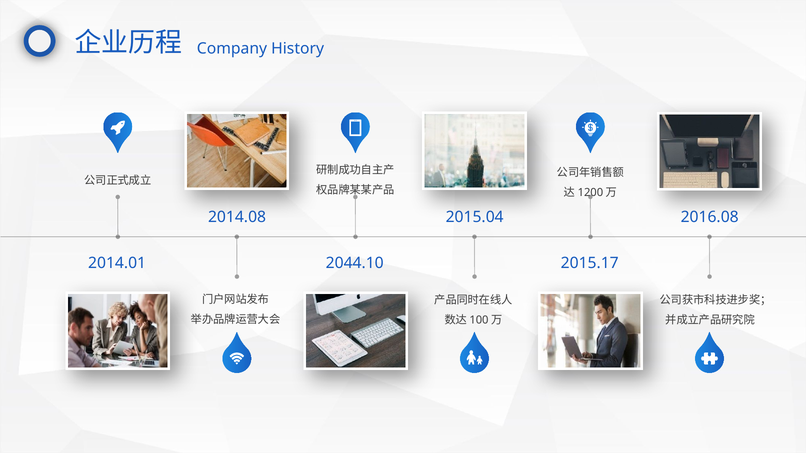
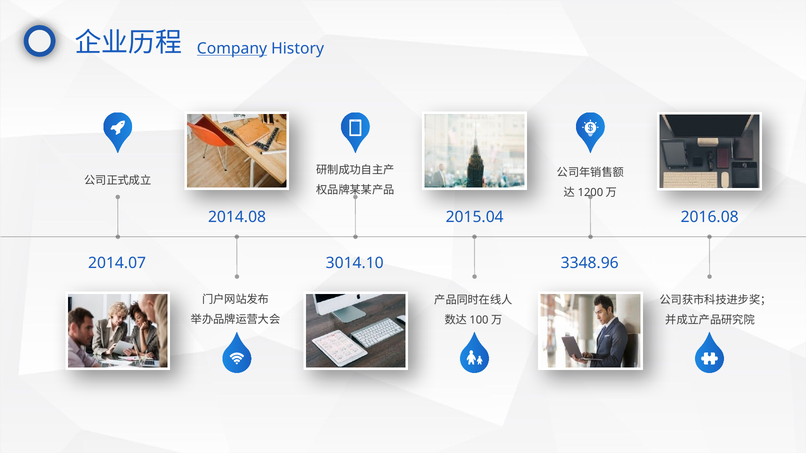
Company underline: none -> present
2014.01: 2014.01 -> 2014.07
2044.10: 2044.10 -> 3014.10
2015.17: 2015.17 -> 3348.96
